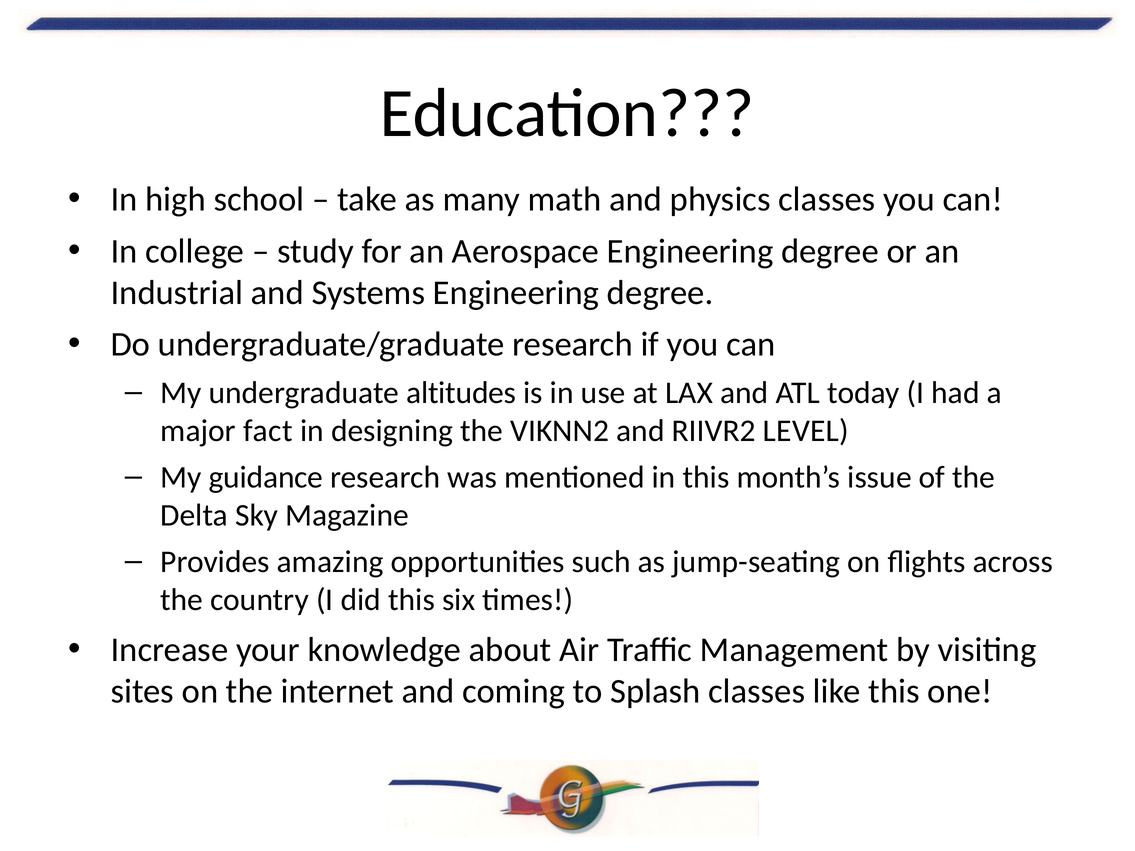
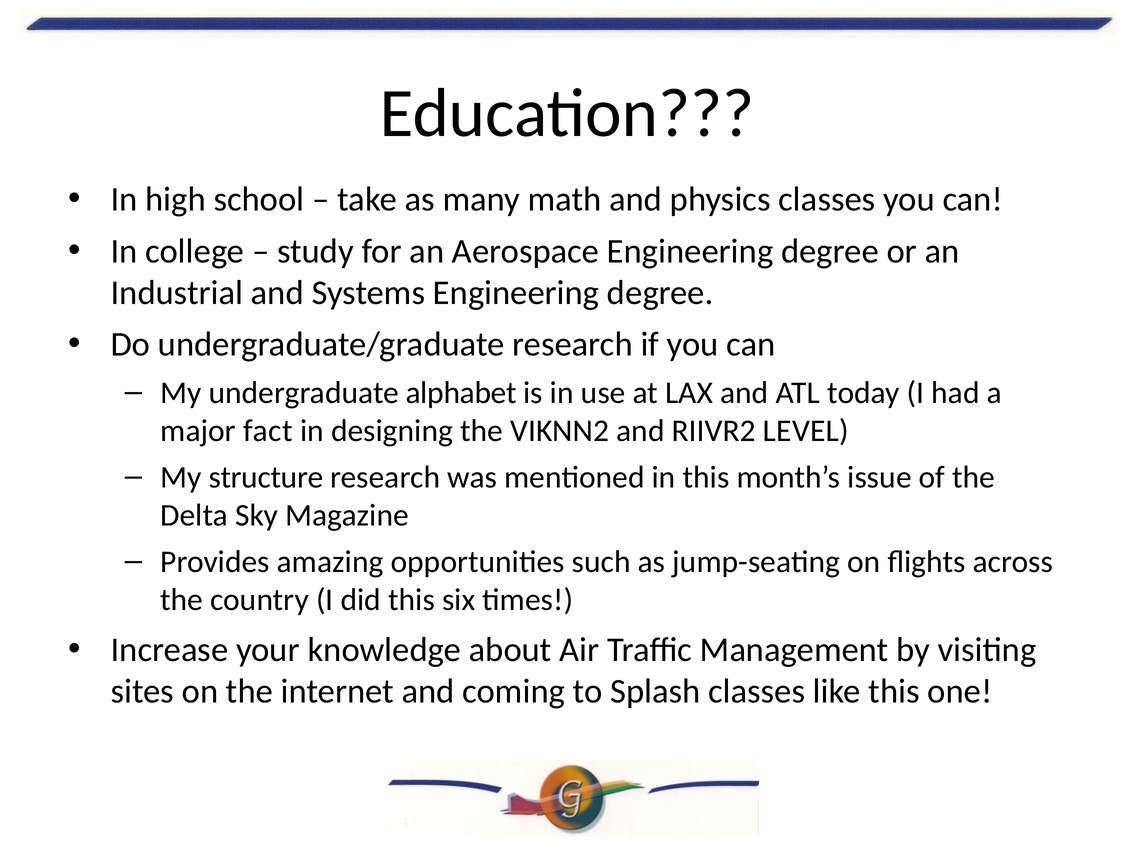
altitudes: altitudes -> alphabet
guidance: guidance -> structure
